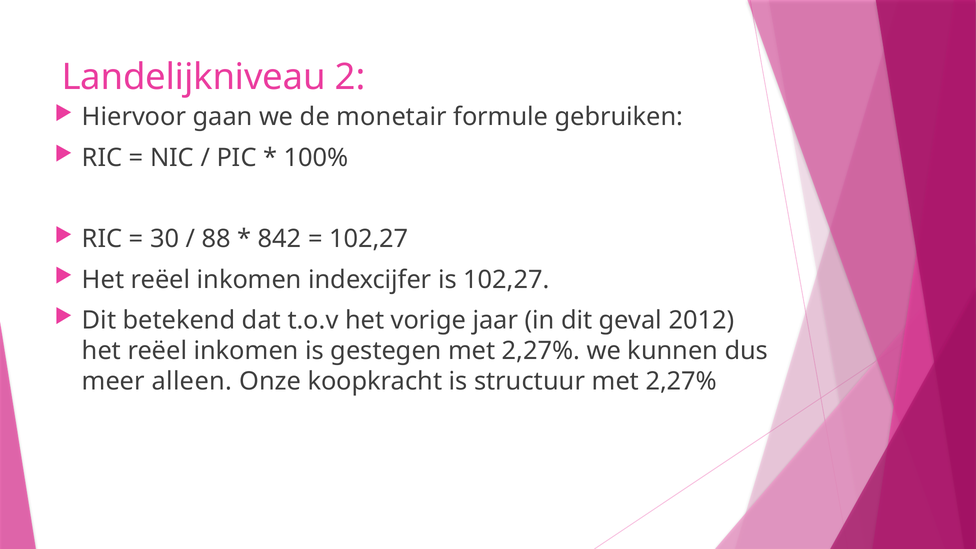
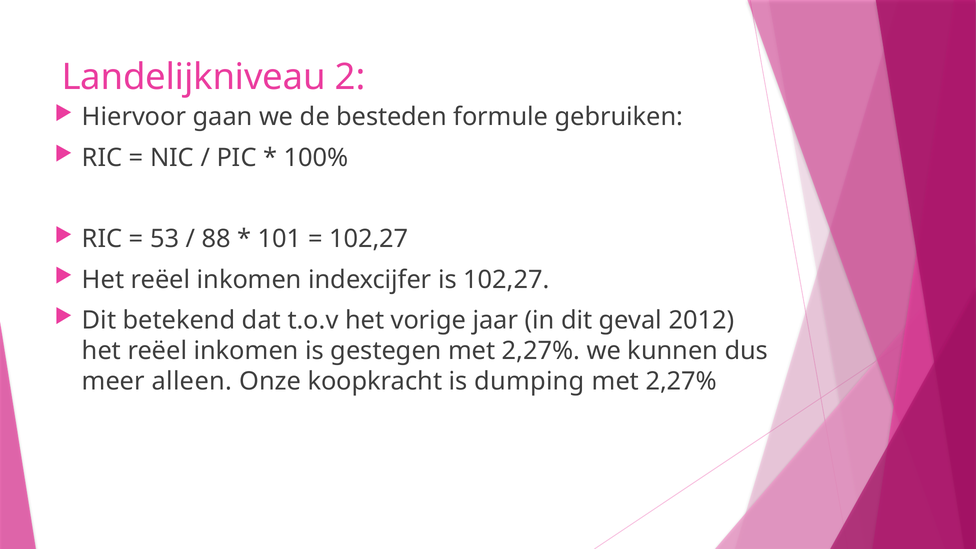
monetair: monetair -> besteden
30: 30 -> 53
842: 842 -> 101
structuur: structuur -> dumping
